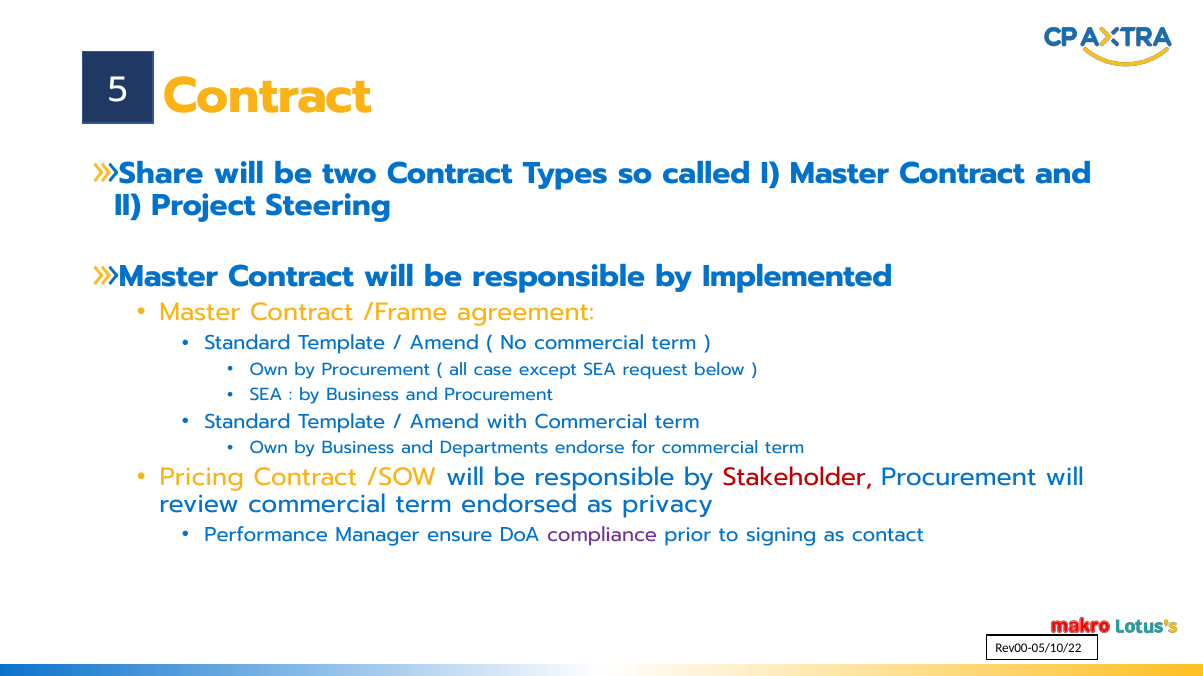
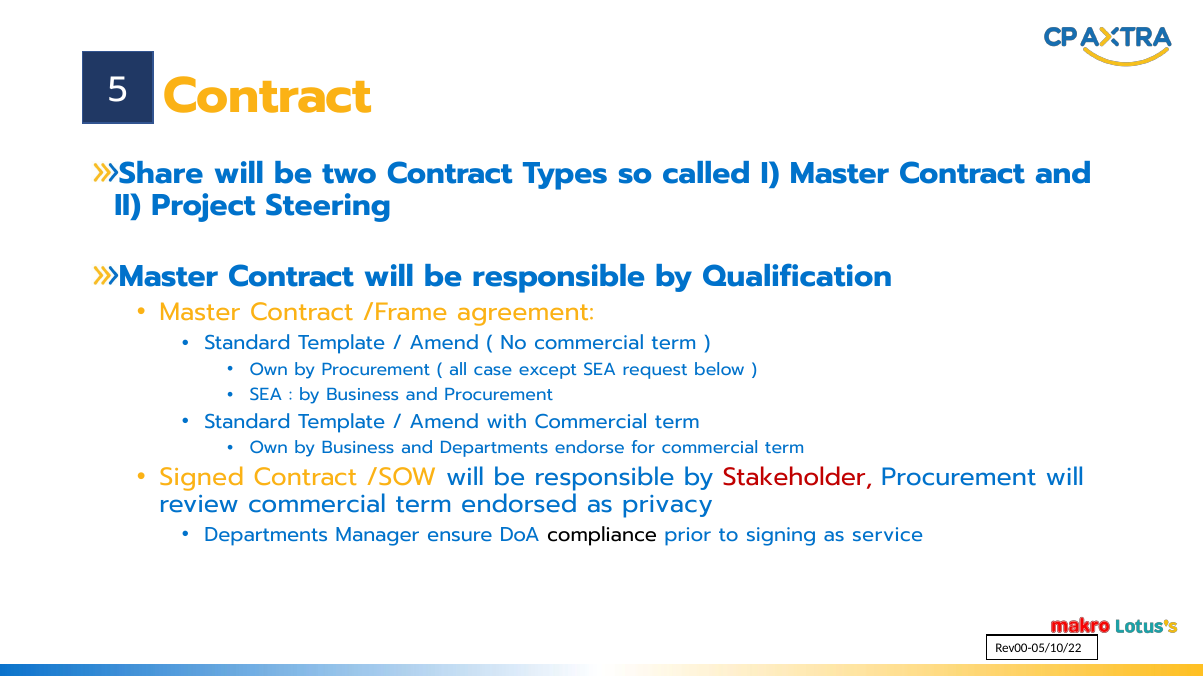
Implemented: Implemented -> Qualification
Pricing: Pricing -> Signed
Performance at (266, 536): Performance -> Departments
compliance colour: purple -> black
contact: contact -> service
